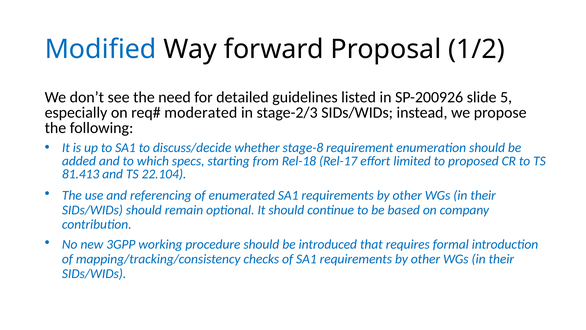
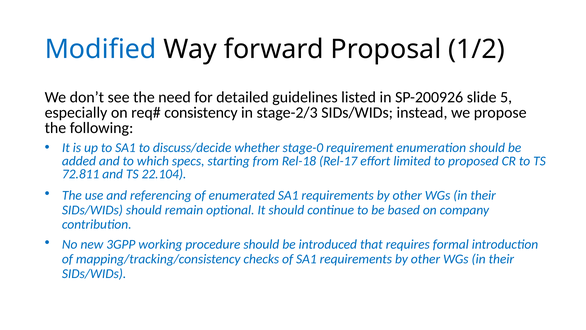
moderated: moderated -> consistency
stage-8: stage-8 -> stage-0
81.413: 81.413 -> 72.811
